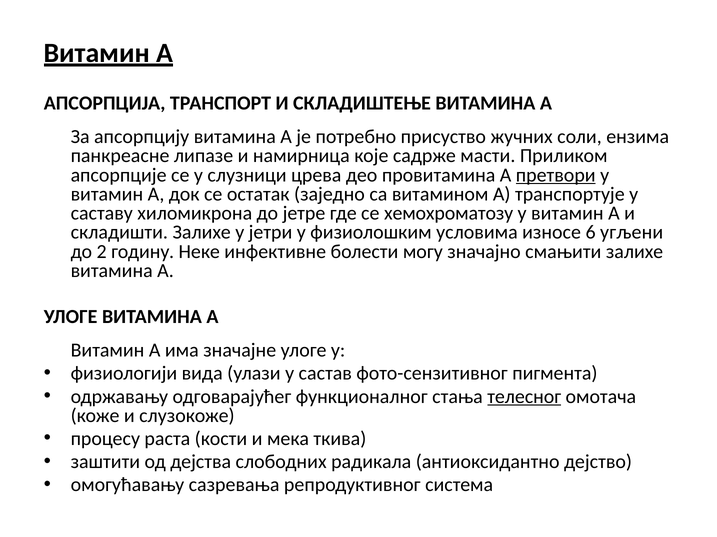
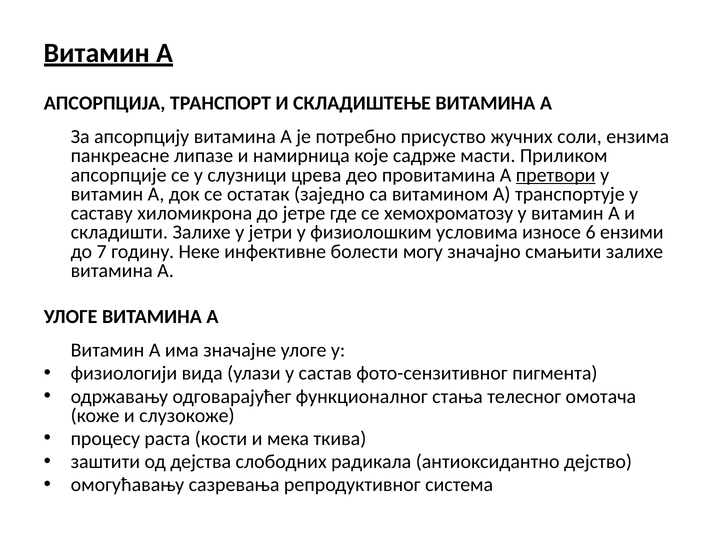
угљени: угљени -> ензими
2: 2 -> 7
телесног underline: present -> none
